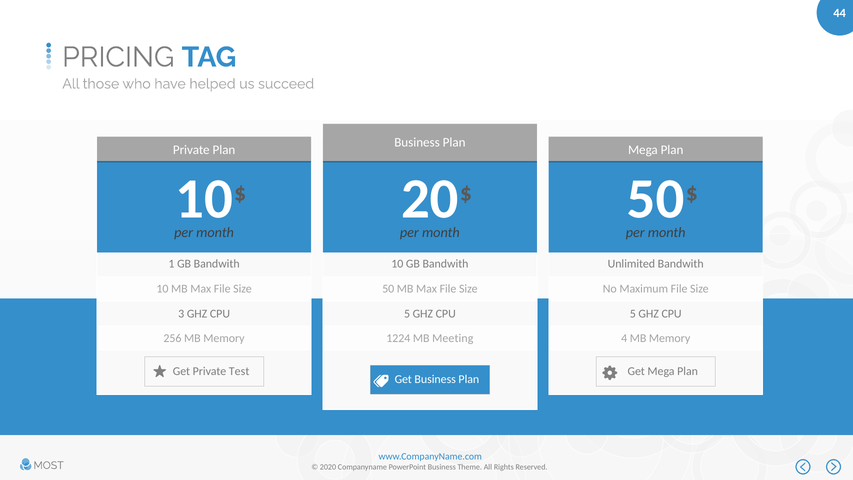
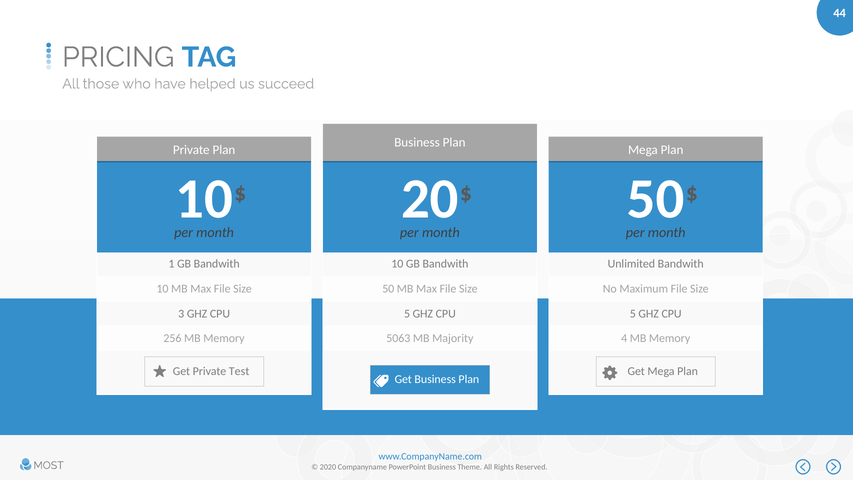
1224: 1224 -> 5063
Meeting: Meeting -> Majority
